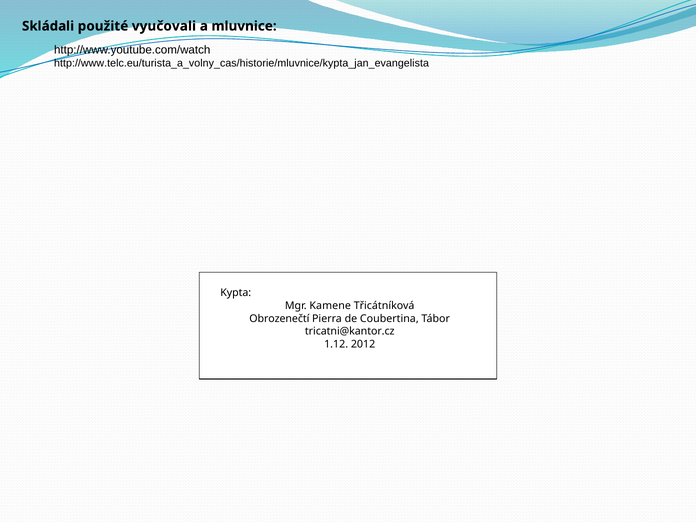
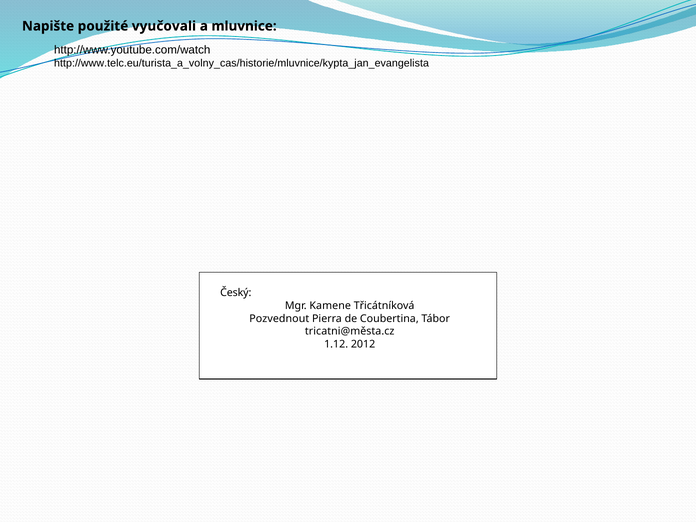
Skládali: Skládali -> Napište
Kypta: Kypta -> Český
Obrozenečtí: Obrozenečtí -> Pozvednout
tricatni@kantor.cz: tricatni@kantor.cz -> tricatni@města.cz
